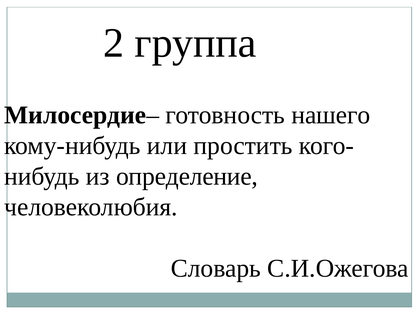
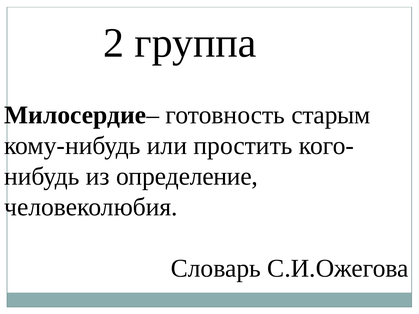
нашего: нашего -> старым
